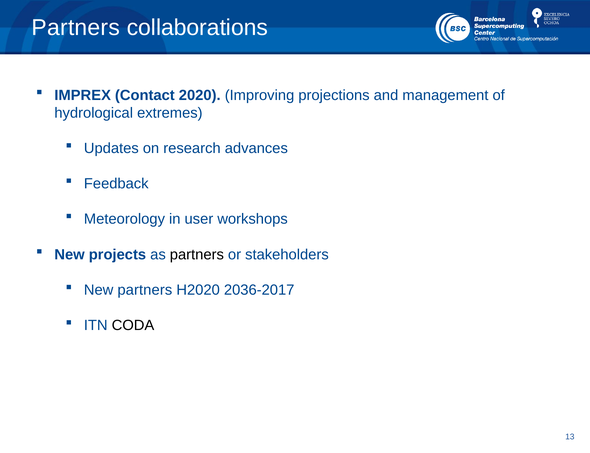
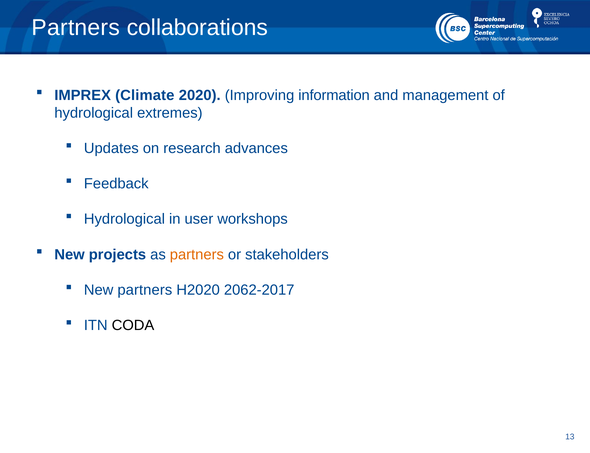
Contact: Contact -> Climate
projections: projections -> information
Meteorology at (124, 219): Meteorology -> Hydrological
partners at (197, 255) colour: black -> orange
2036-2017: 2036-2017 -> 2062-2017
